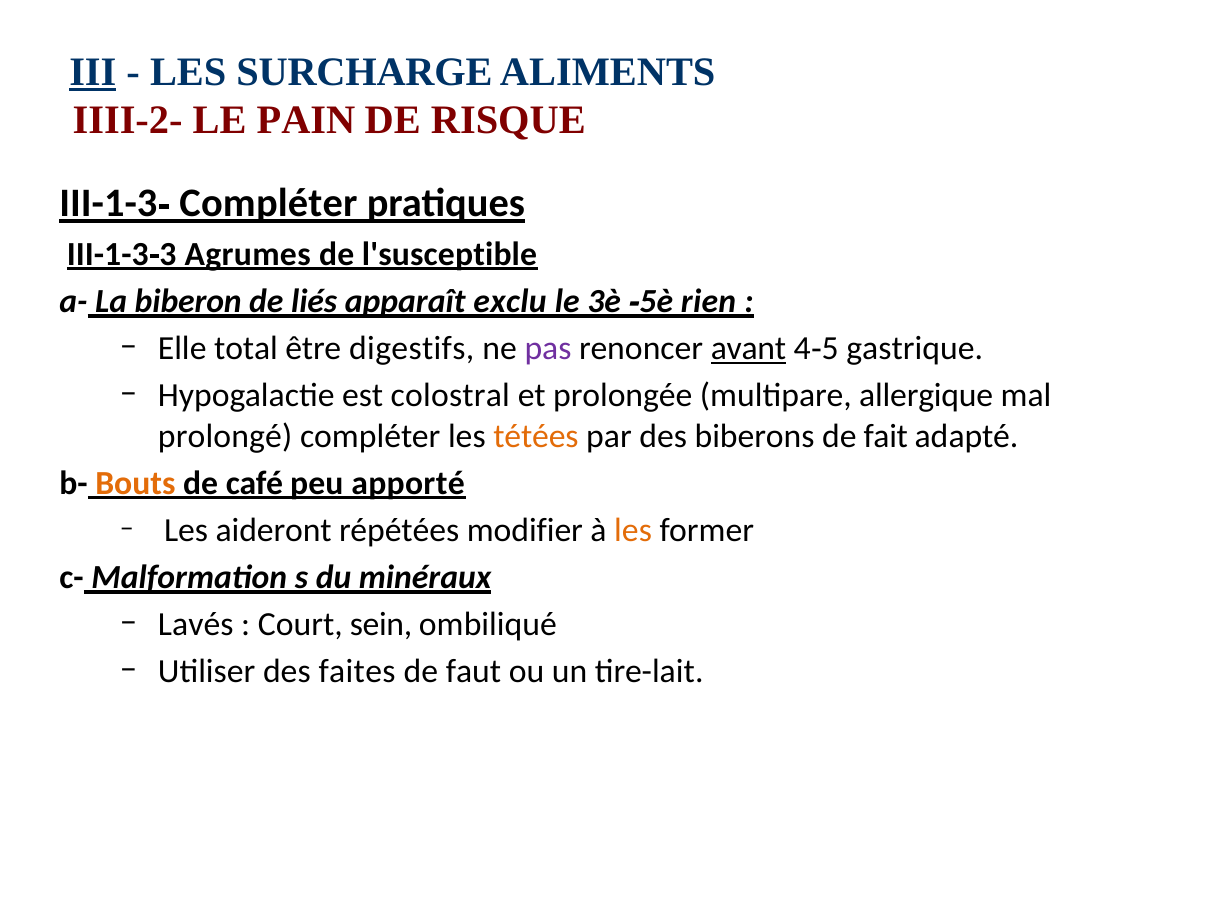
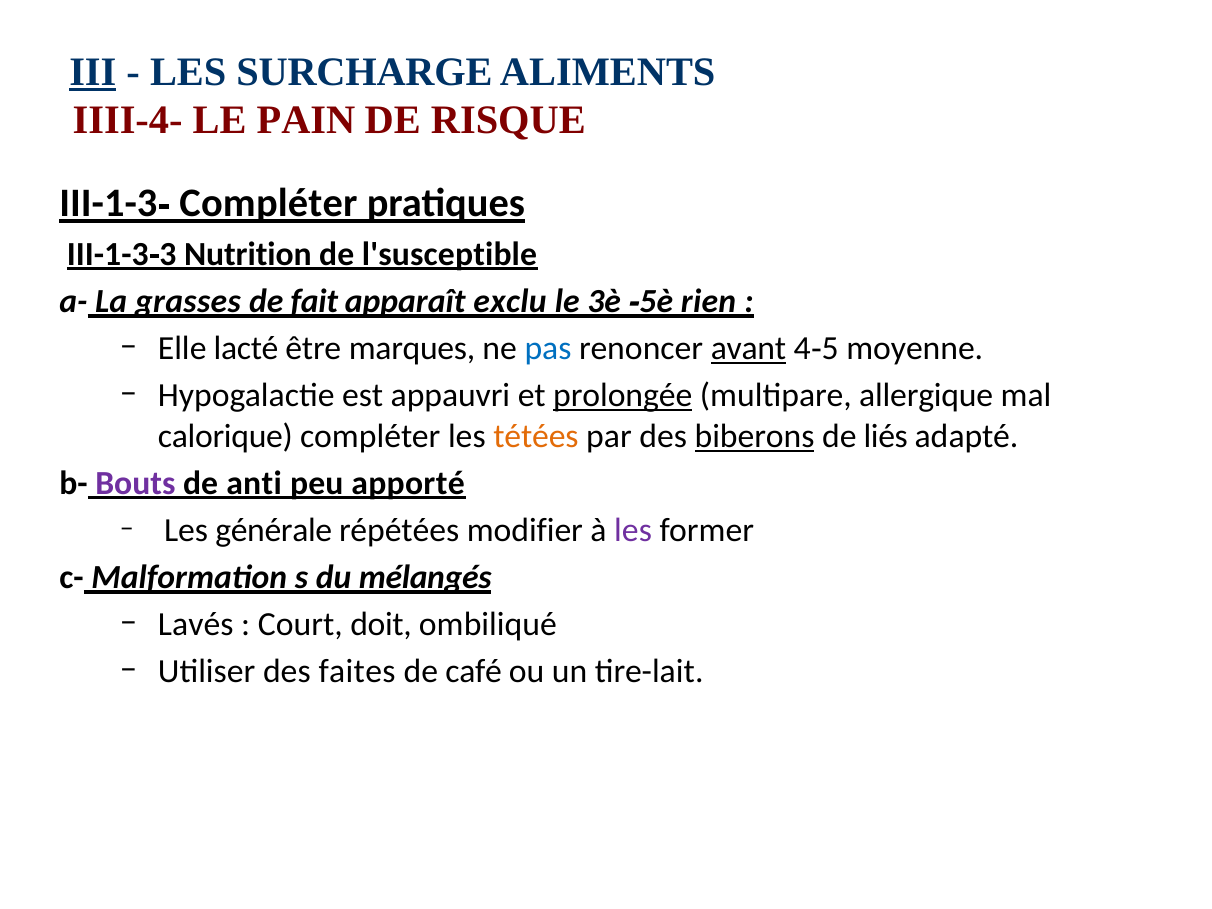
IIII-2‑: IIII-2‑ -> IIII-4‑
Agrumes: Agrumes -> Nutrition
biberon: biberon -> grasses
liés: liés -> fait
total: total -> lacté
digestifs: digestifs -> marques
pas colour: purple -> blue
gastrique: gastrique -> moyenne
colostral: colostral -> appauvri
prolongée underline: none -> present
prolongé: prolongé -> calorique
biberons underline: none -> present
fait: fait -> liés
Bouts colour: orange -> purple
café: café -> anti
aideront: aideront -> générale
les at (633, 530) colour: orange -> purple
minéraux: minéraux -> mélangés
sein: sein -> doit
faut: faut -> café
